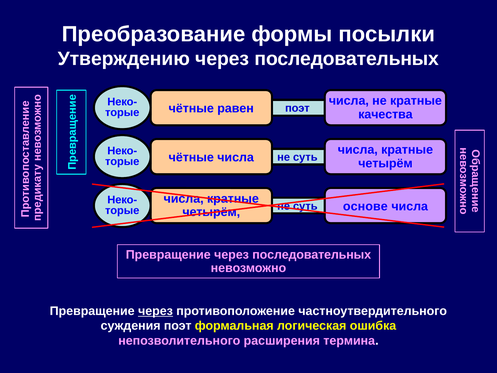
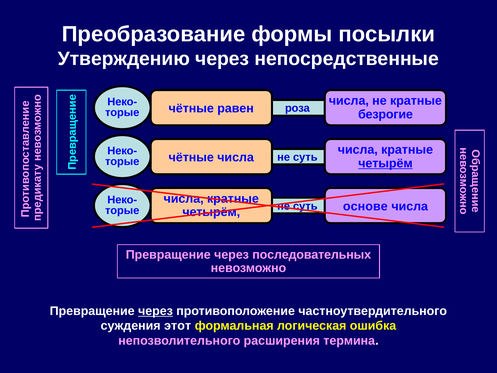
последовательных at (347, 59): последовательных -> непосредственные
поэт at (297, 108): поэт -> роза
качества: качества -> безрогие
четырём at (385, 163) underline: none -> present
суждения поэт: поэт -> этот
